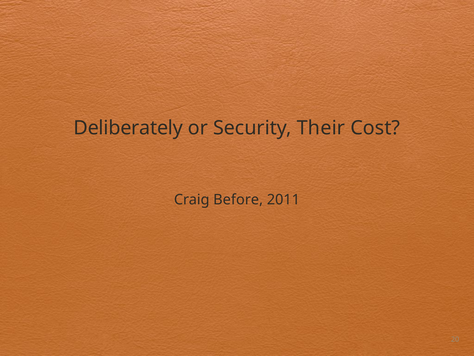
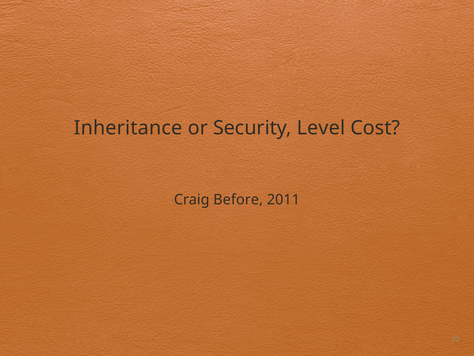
Deliberately: Deliberately -> Inheritance
Their: Their -> Level
